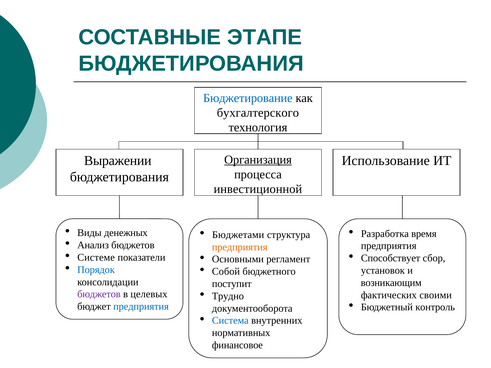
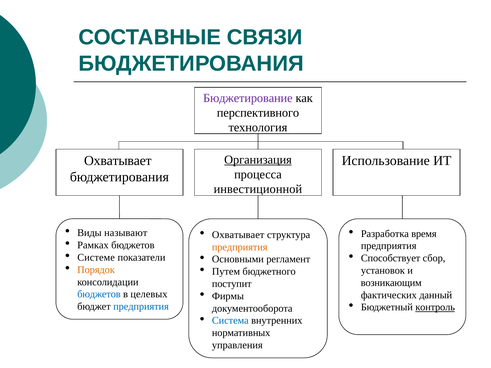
ЭТАПЕ: ЭТАПЕ -> СВЯЗИ
Бюджетирование colour: blue -> purple
бухгалтерского: бухгалтерского -> перспективного
Выражении at (118, 161): Выражении -> Охватывает
денежных: денежных -> называют
Бюджетами at (238, 235): Бюджетами -> Охватывает
Анализ: Анализ -> Рамках
Порядок colour: blue -> orange
Собой: Собой -> Путем
бюджетов at (99, 294) colour: purple -> blue
своими: своими -> данный
Трудно: Трудно -> Фирмы
контроль underline: none -> present
финансовое: финансовое -> управления
